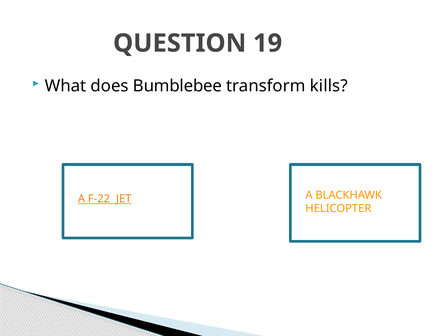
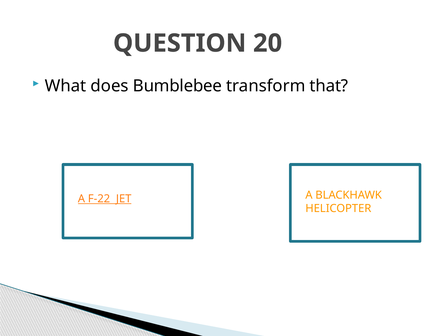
19: 19 -> 20
kills: kills -> that
